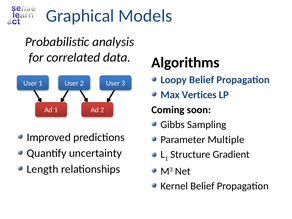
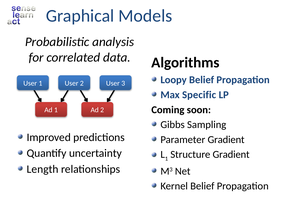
Vertices: Vertices -> Specific
Parameter Multiple: Multiple -> Gradient
